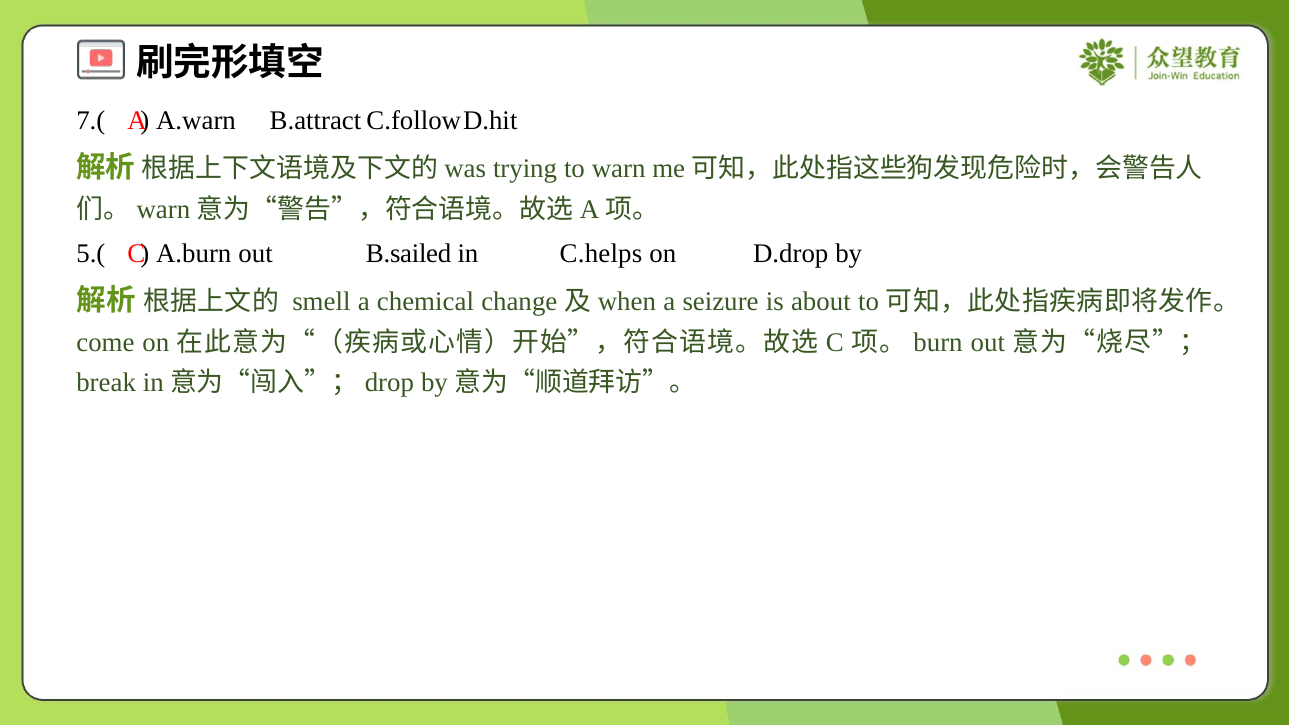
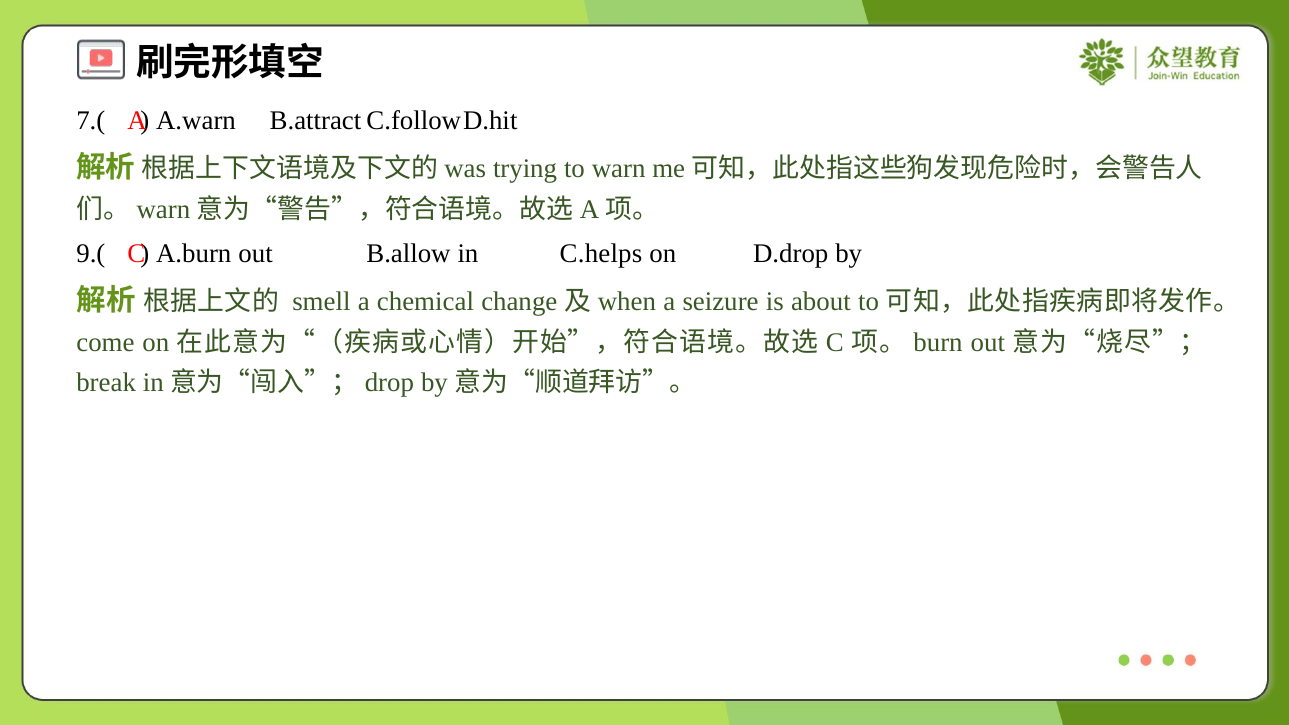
5.(: 5.( -> 9.(
B.sailed: B.sailed -> B.allow
